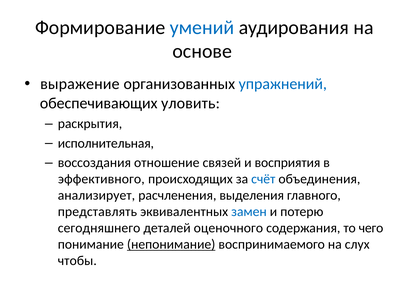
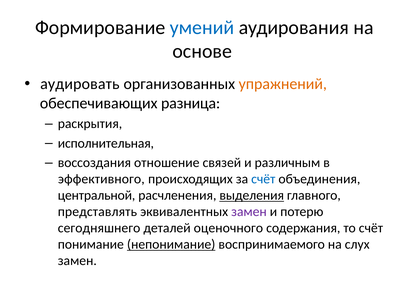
выражение: выражение -> аудировать
упражнений colour: blue -> orange
уловить: уловить -> разница
восприятия: восприятия -> различным
анализирует: анализирует -> центральной
выделения underline: none -> present
замен at (249, 212) colour: blue -> purple
то чего: чего -> счёт
чтобы at (77, 261): чтобы -> замен
